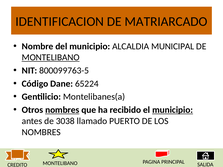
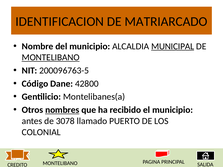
MUNICIPAL underline: none -> present
800099763-5: 800099763-5 -> 200096763-5
65224: 65224 -> 42800
municipio at (173, 110) underline: present -> none
3038: 3038 -> 3078
NOMBRES at (41, 132): NOMBRES -> COLONIAL
